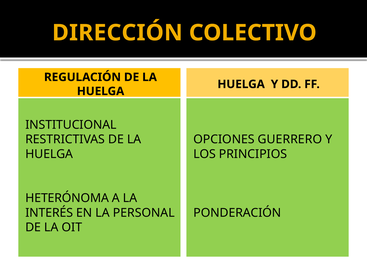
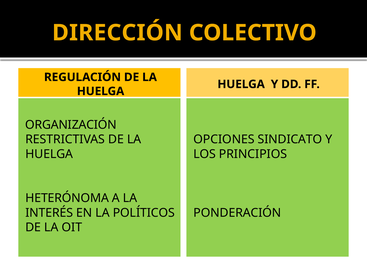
INSTITUCIONAL: INSTITUCIONAL -> ORGANIZACIÓN
GUERRERO: GUERRERO -> SINDICATO
PERSONAL: PERSONAL -> POLÍTICOS
